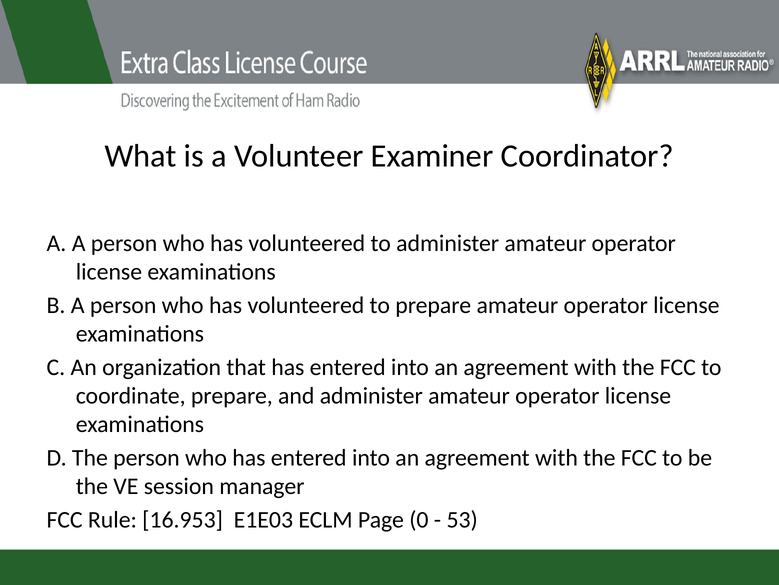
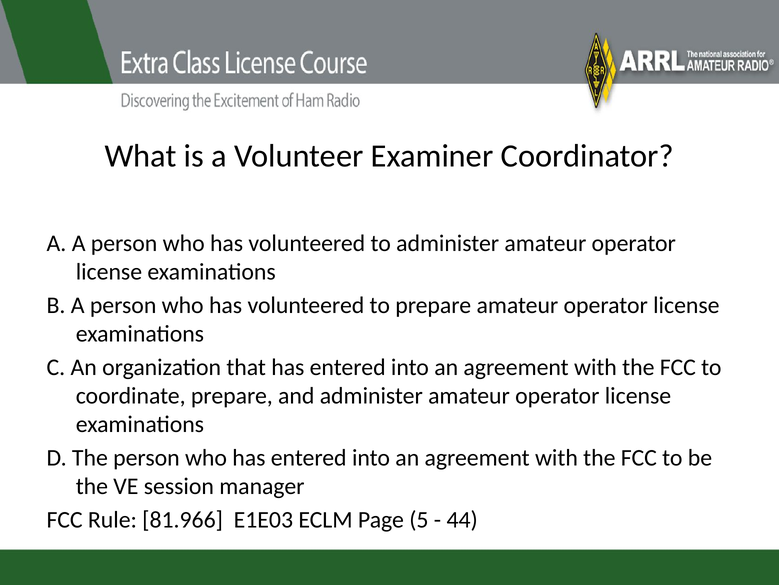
16.953: 16.953 -> 81.966
0: 0 -> 5
53: 53 -> 44
